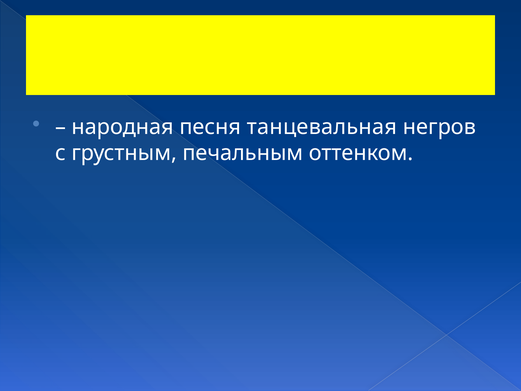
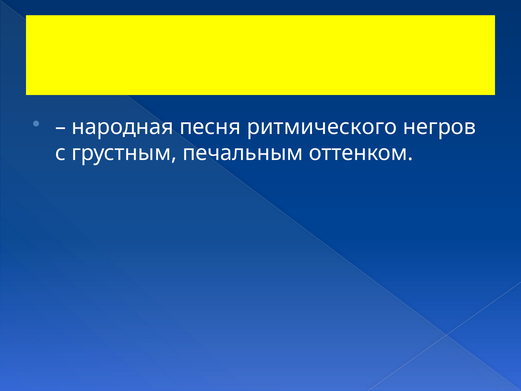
танцевальная: танцевальная -> ритмического
